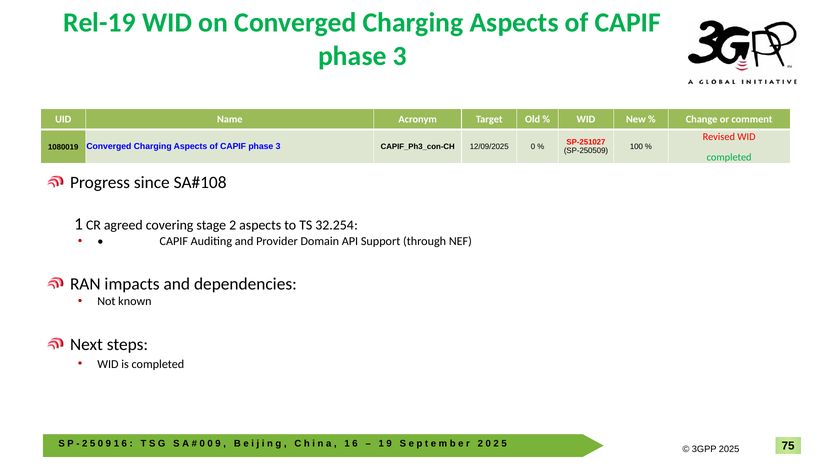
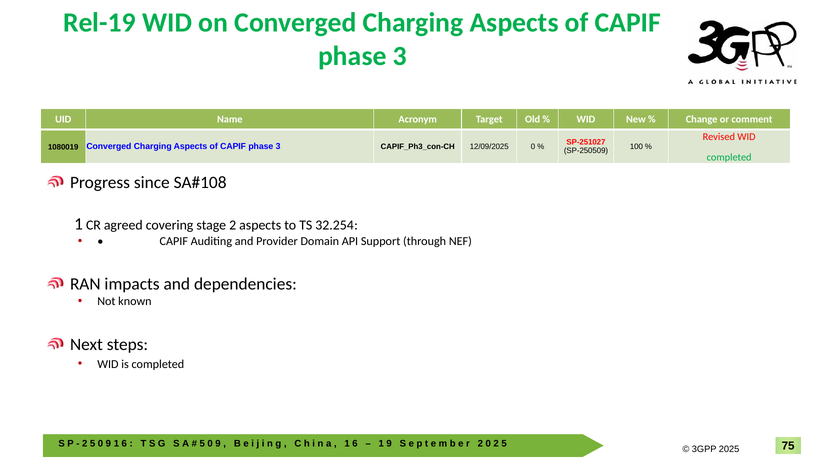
0 at (202, 444): 0 -> 5
